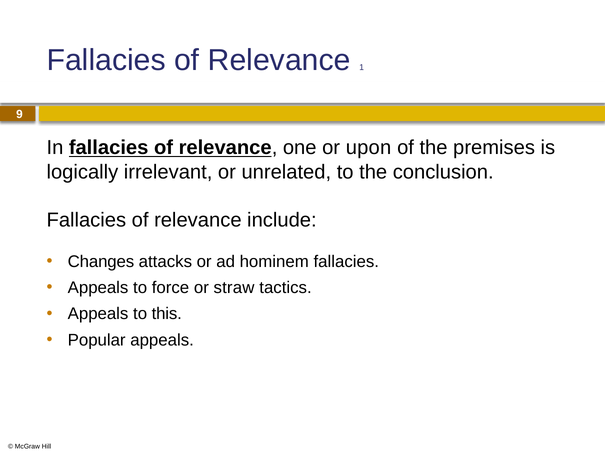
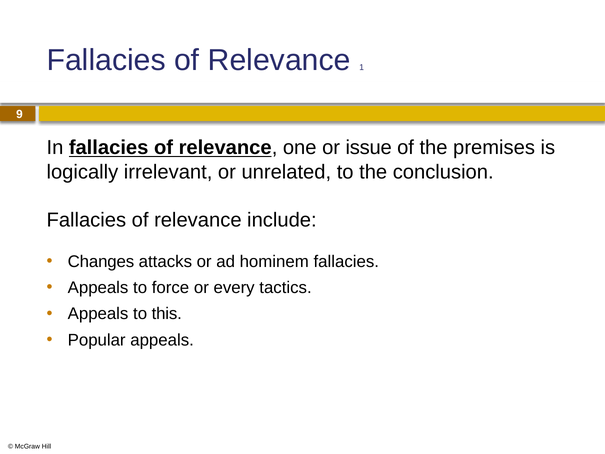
upon: upon -> issue
straw: straw -> every
